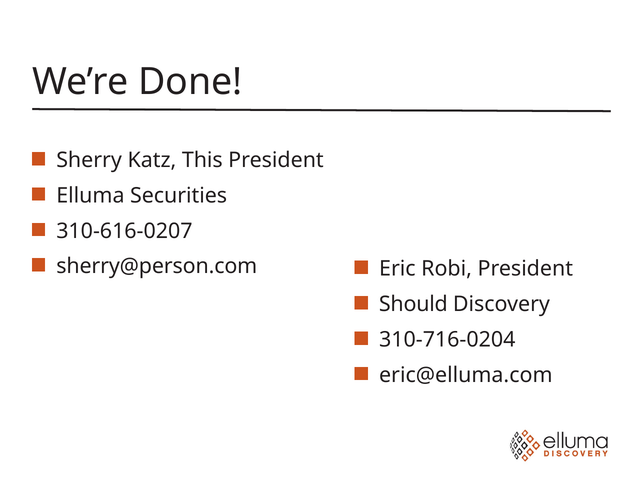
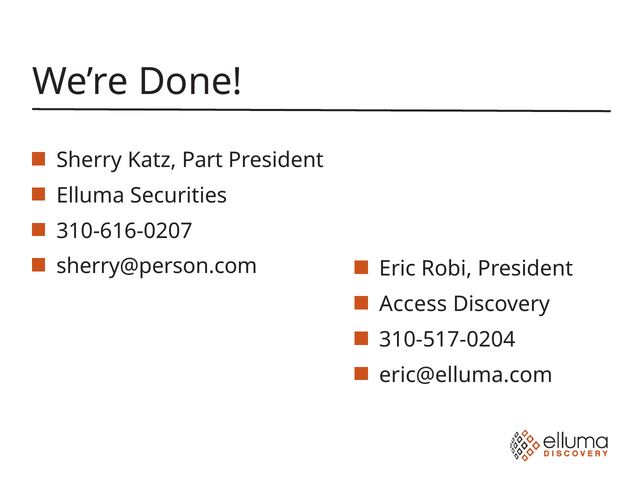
This: This -> Part
Should: Should -> Access
310-716-0204: 310-716-0204 -> 310-517-0204
